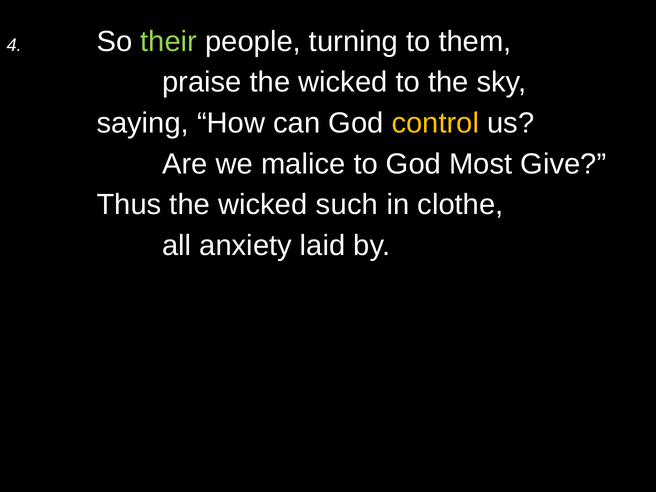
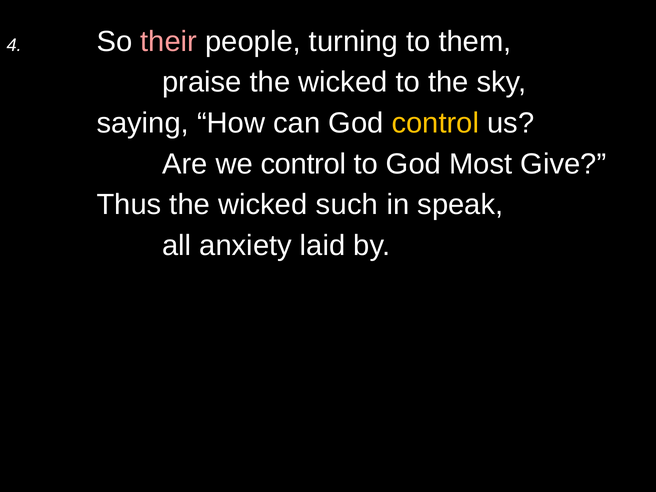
their colour: light green -> pink
we malice: malice -> control
clothe: clothe -> speak
